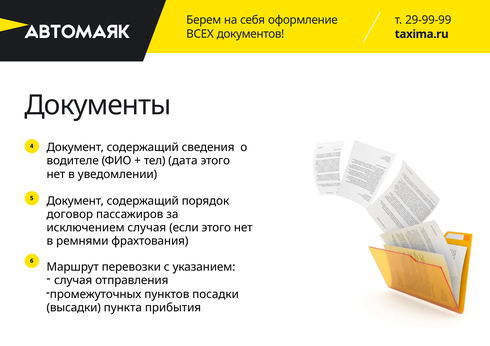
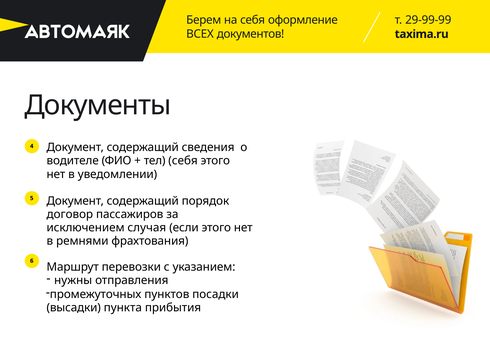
тел дата: дата -> себя
случая at (73, 281): случая -> нужны
